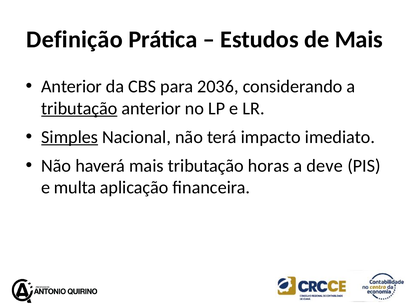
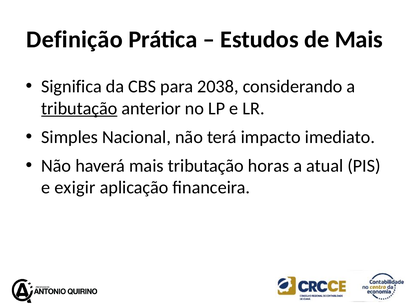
Anterior at (72, 86): Anterior -> Significa
2036: 2036 -> 2038
Simples underline: present -> none
deve: deve -> atual
multa: multa -> exigir
